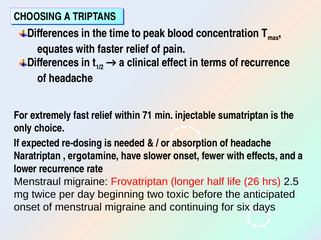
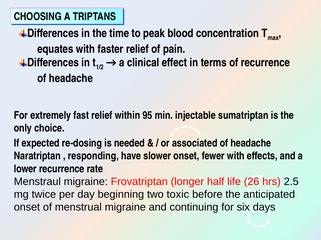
71: 71 -> 95
absorption: absorption -> associated
ergotamine: ergotamine -> responding
